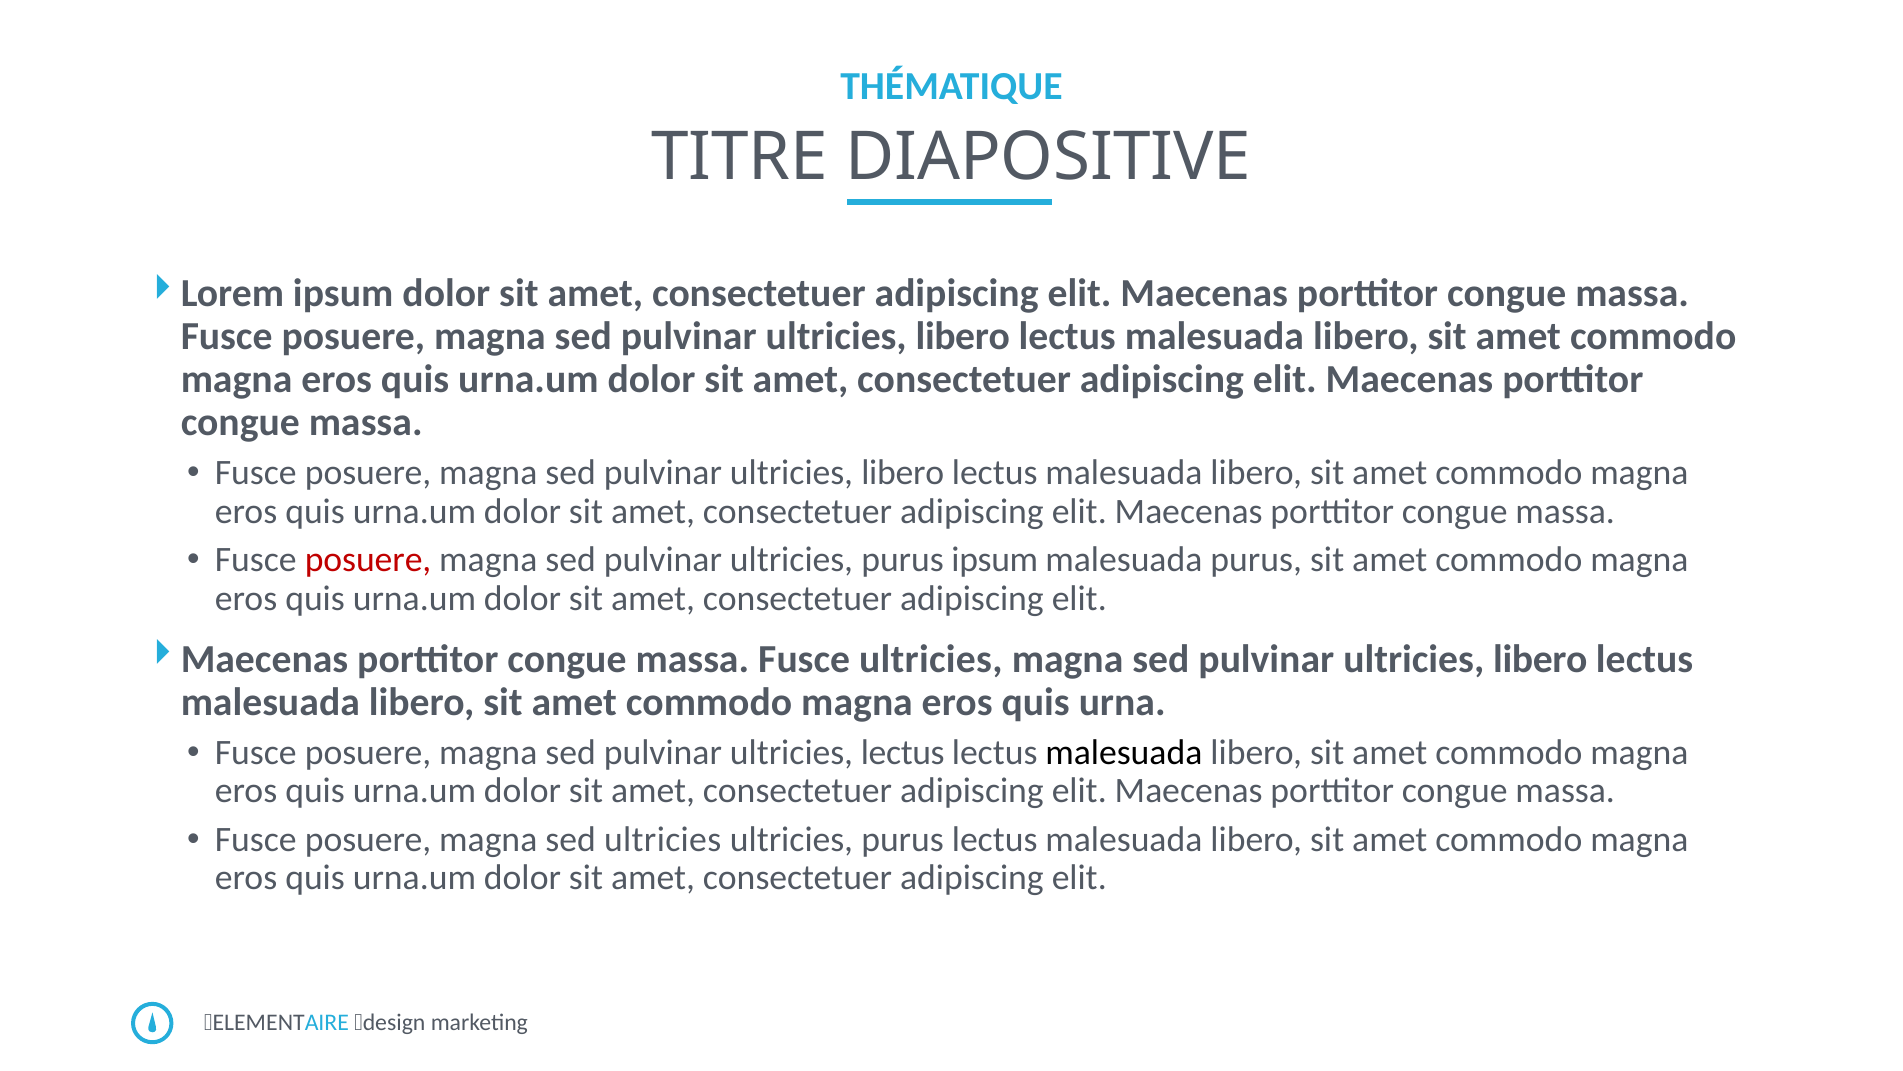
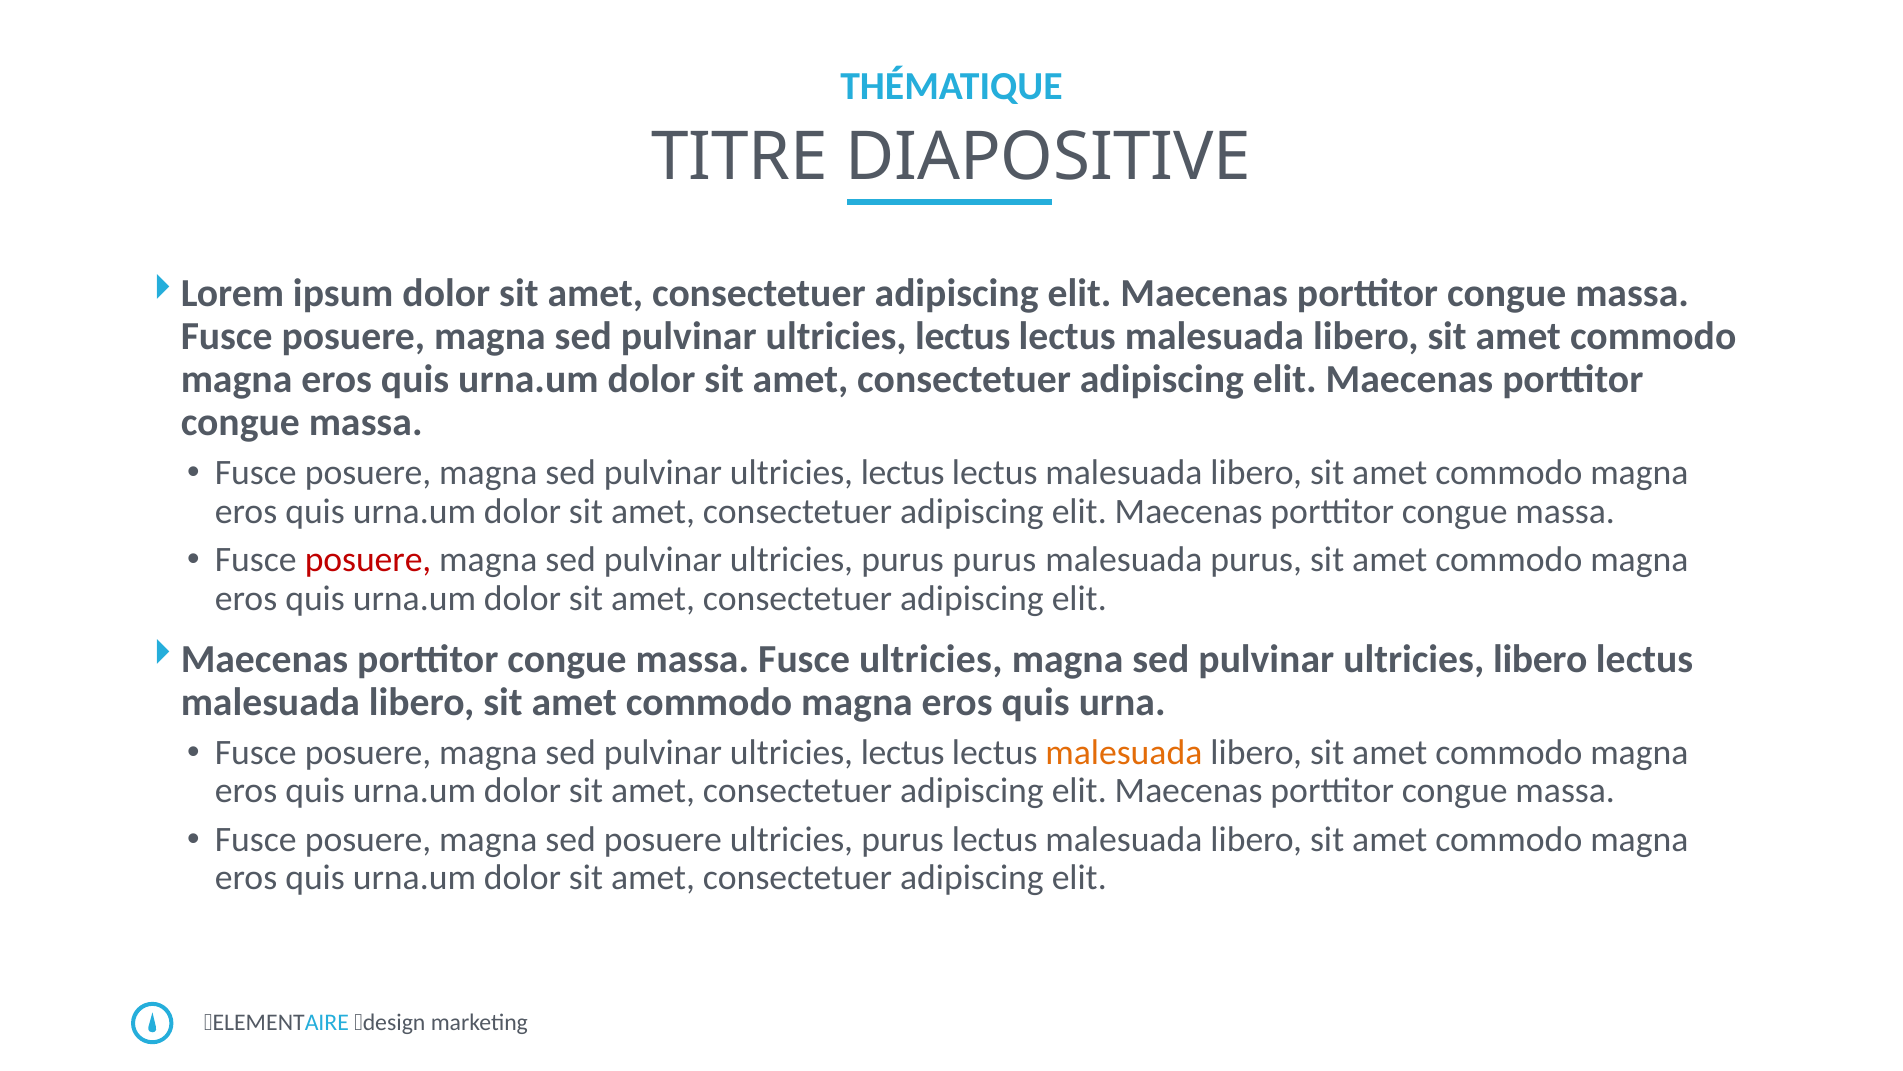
libero at (963, 337): libero -> lectus
libero at (903, 473): libero -> lectus
purus ipsum: ipsum -> purus
malesuada at (1124, 752) colour: black -> orange
sed ultricies: ultricies -> posuere
